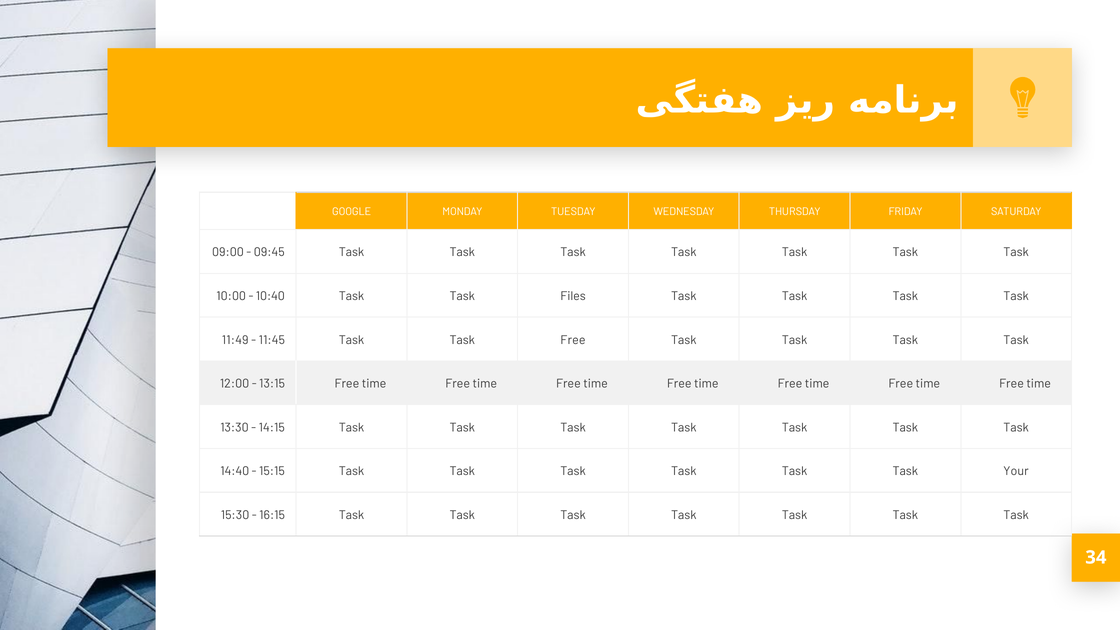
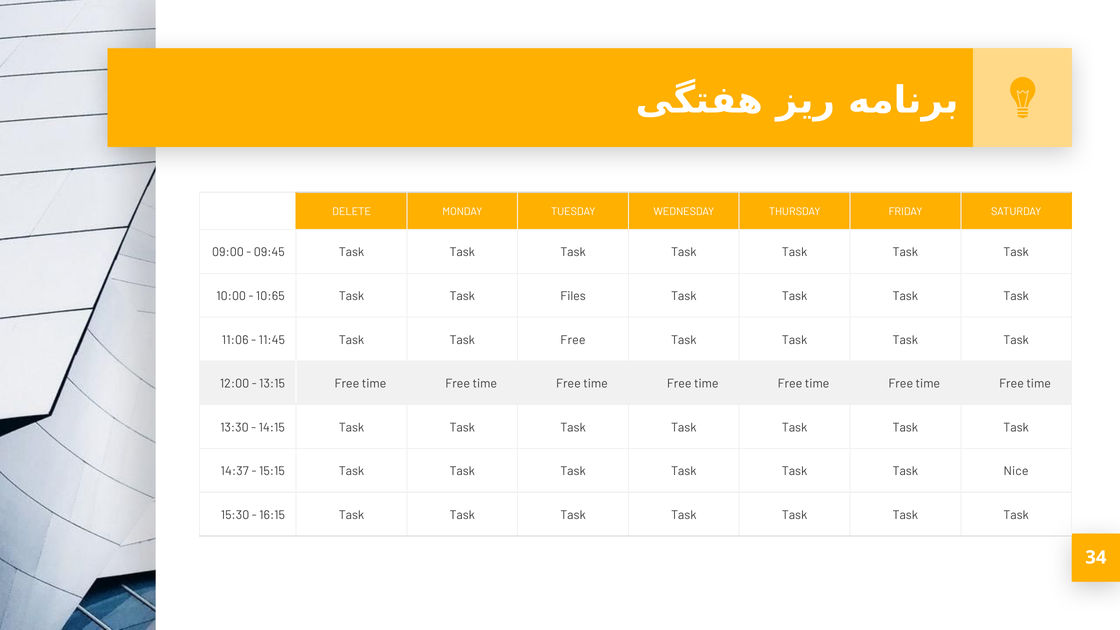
GOOGLE: GOOGLE -> DELETE
10:40: 10:40 -> 10:65
11:49: 11:49 -> 11:06
14:40: 14:40 -> 14:37
Your: Your -> Nice
